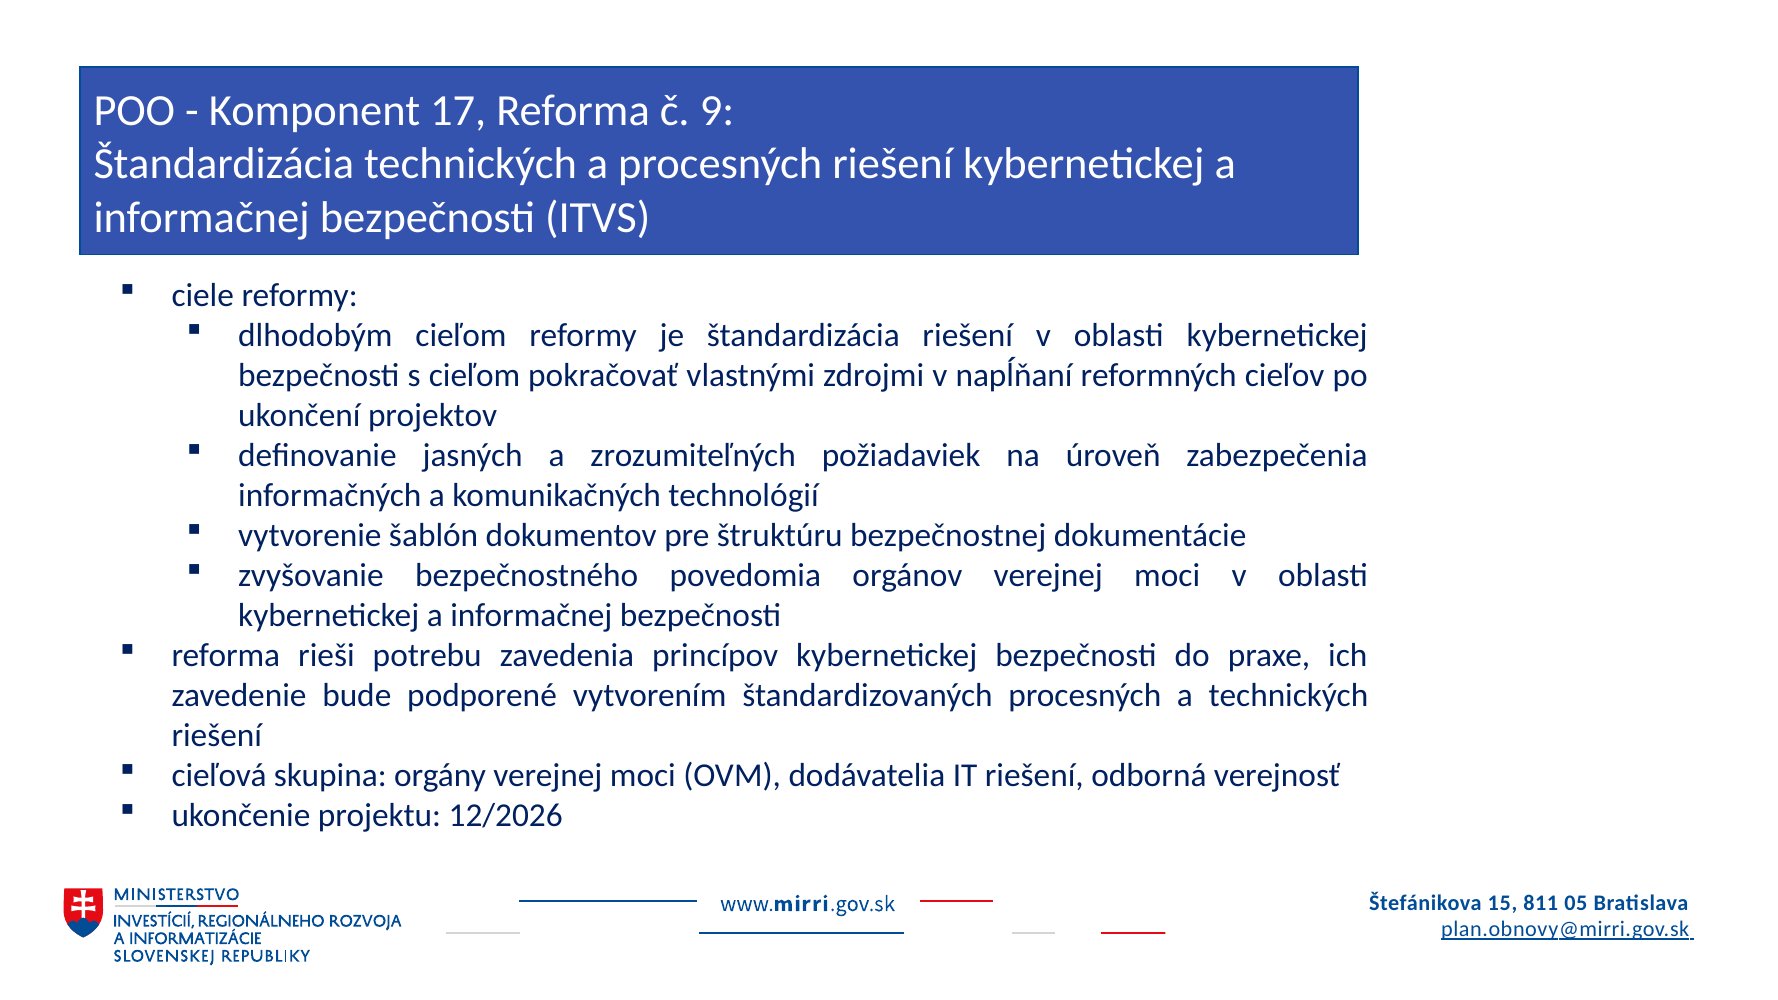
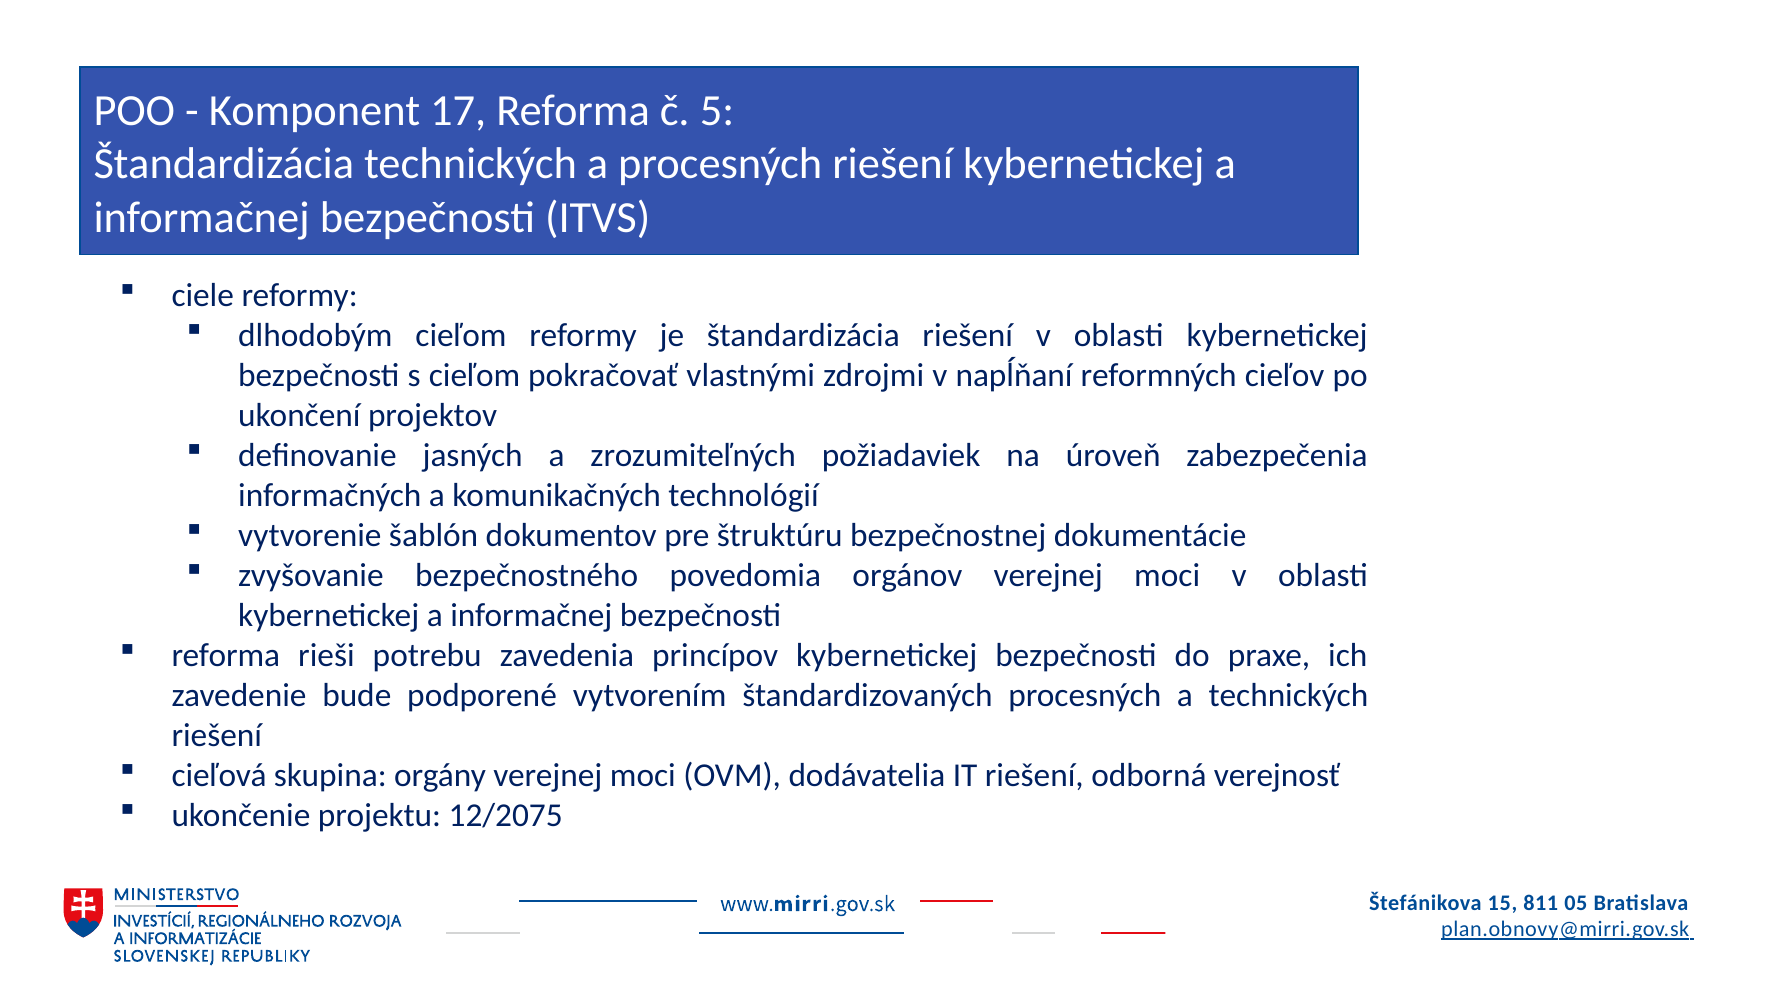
9: 9 -> 5
12/2026: 12/2026 -> 12/2075
